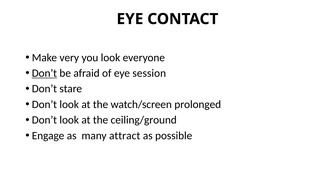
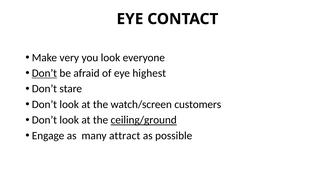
session: session -> highest
prolonged: prolonged -> customers
ceiling/ground underline: none -> present
